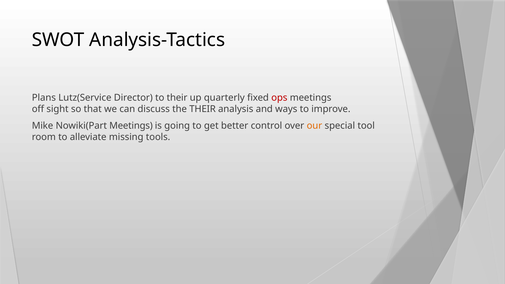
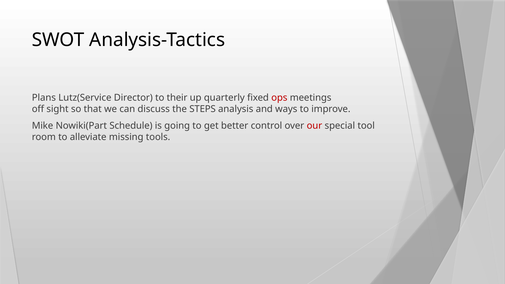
the THEIR: THEIR -> STEPS
Nowiki(Part Meetings: Meetings -> Schedule
our colour: orange -> red
